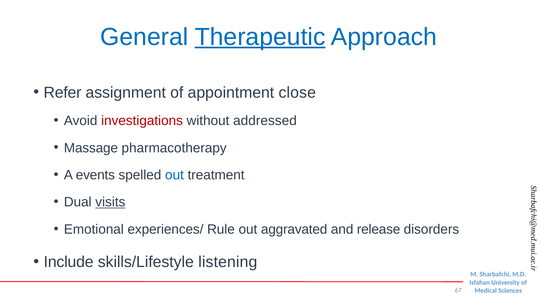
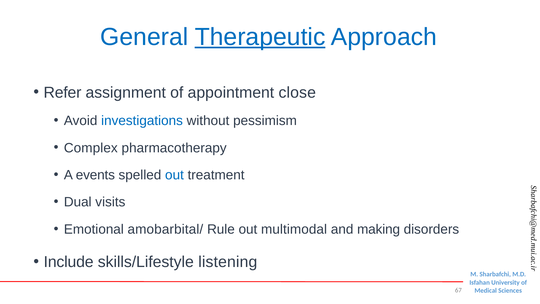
investigations colour: red -> blue
addressed: addressed -> pessimism
Massage: Massage -> Complex
visits underline: present -> none
experiences/: experiences/ -> amobarbital/
aggravated: aggravated -> multimodal
release: release -> making
